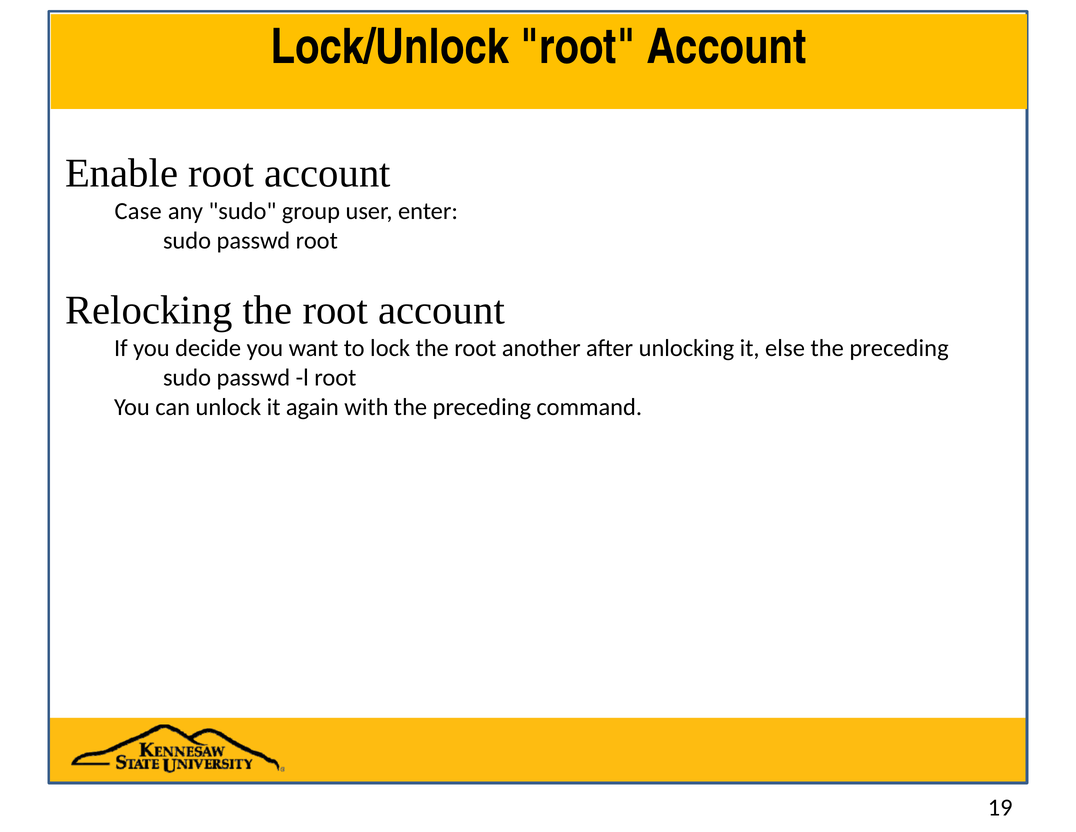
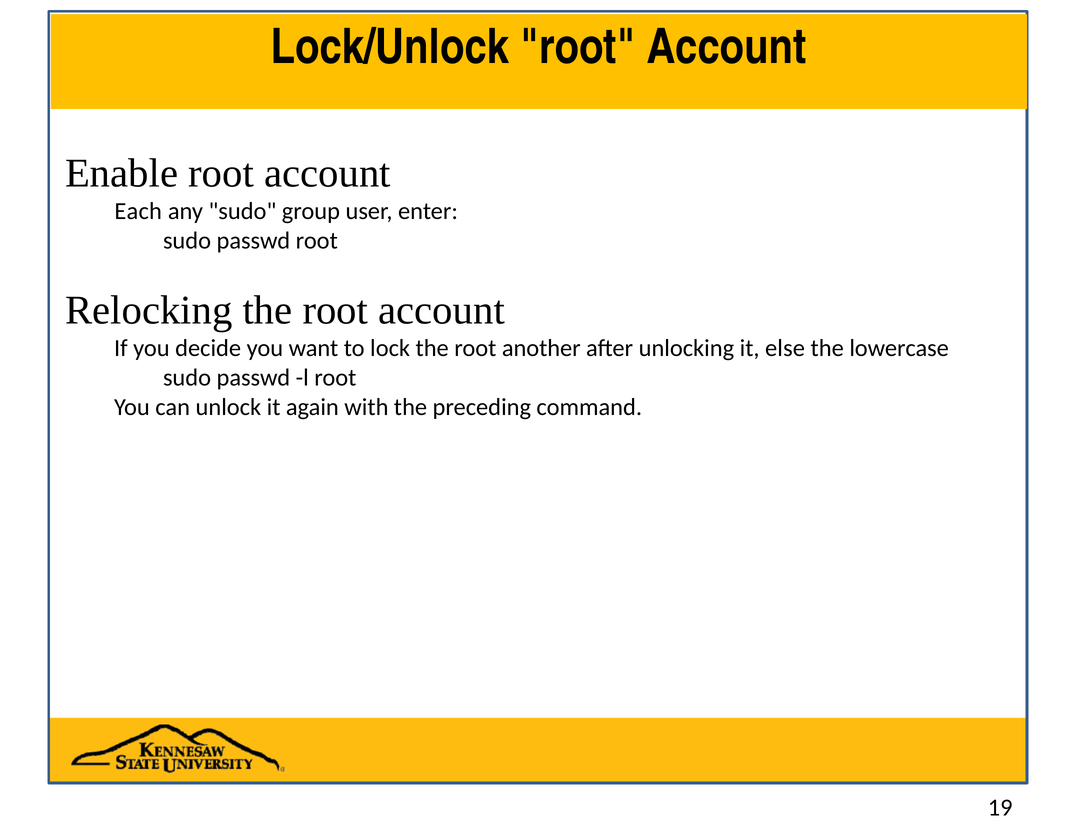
Case: Case -> Each
preceding at (899, 348): preceding -> lowercase
